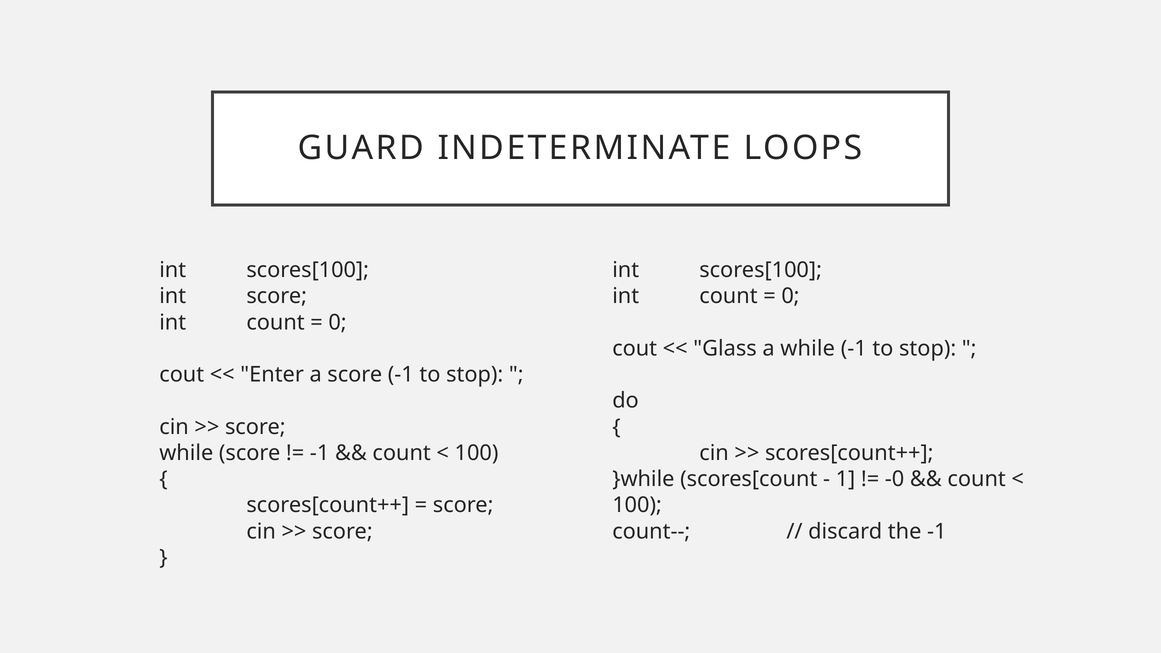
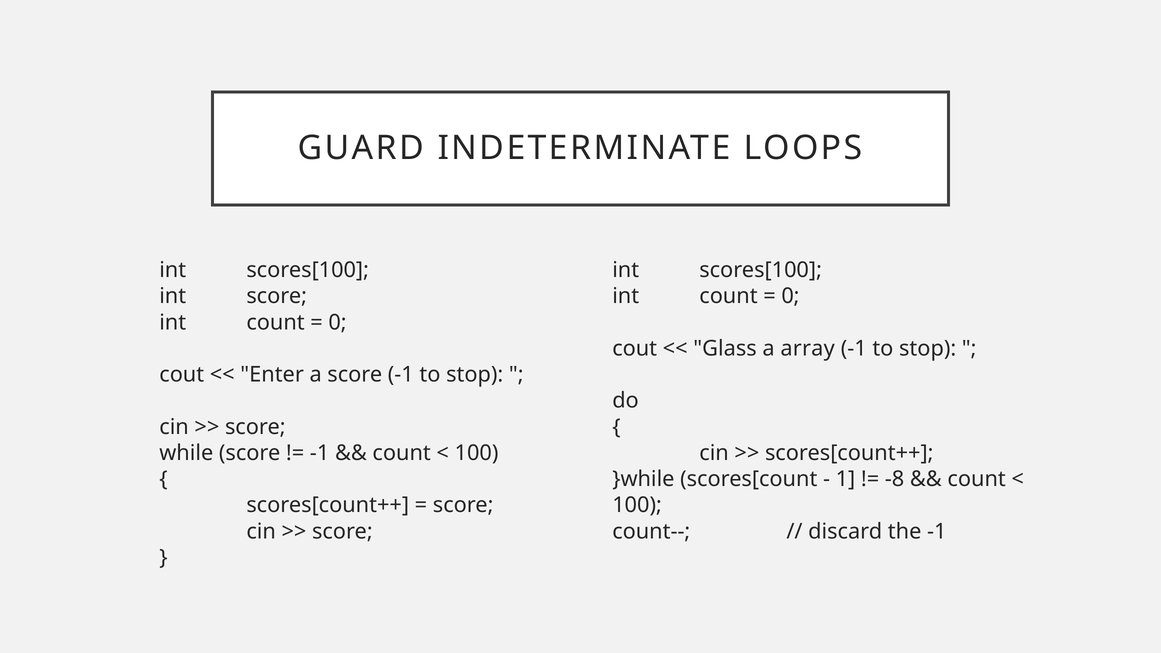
a while: while -> array
-0: -0 -> -8
